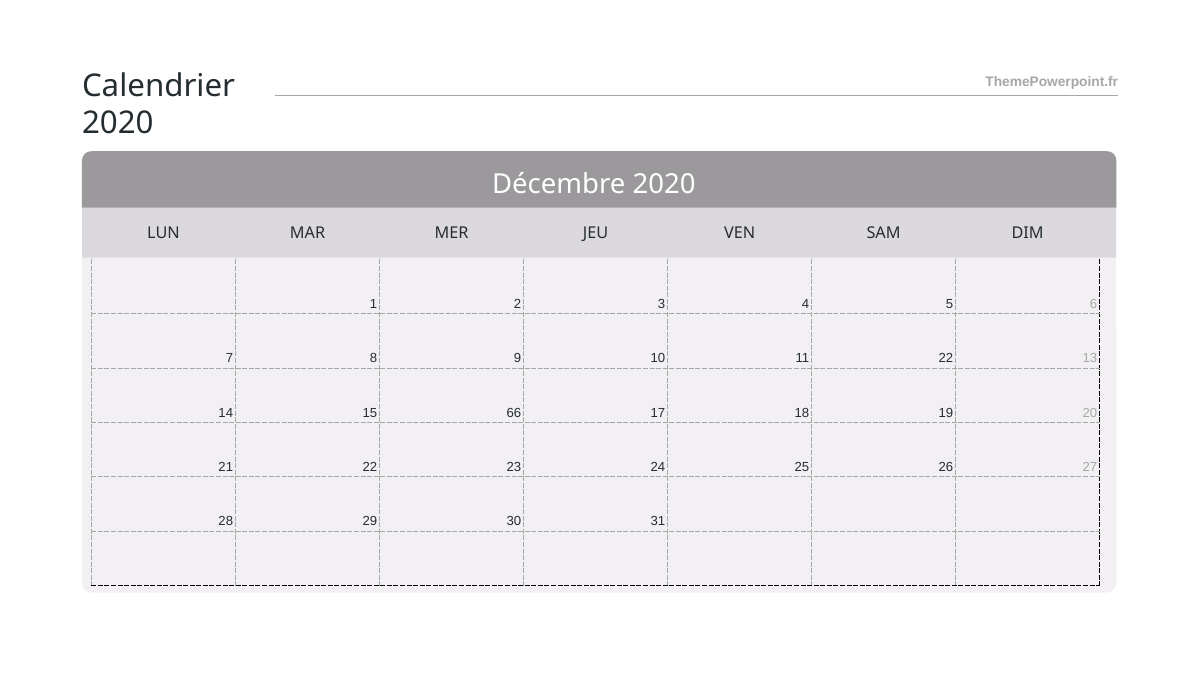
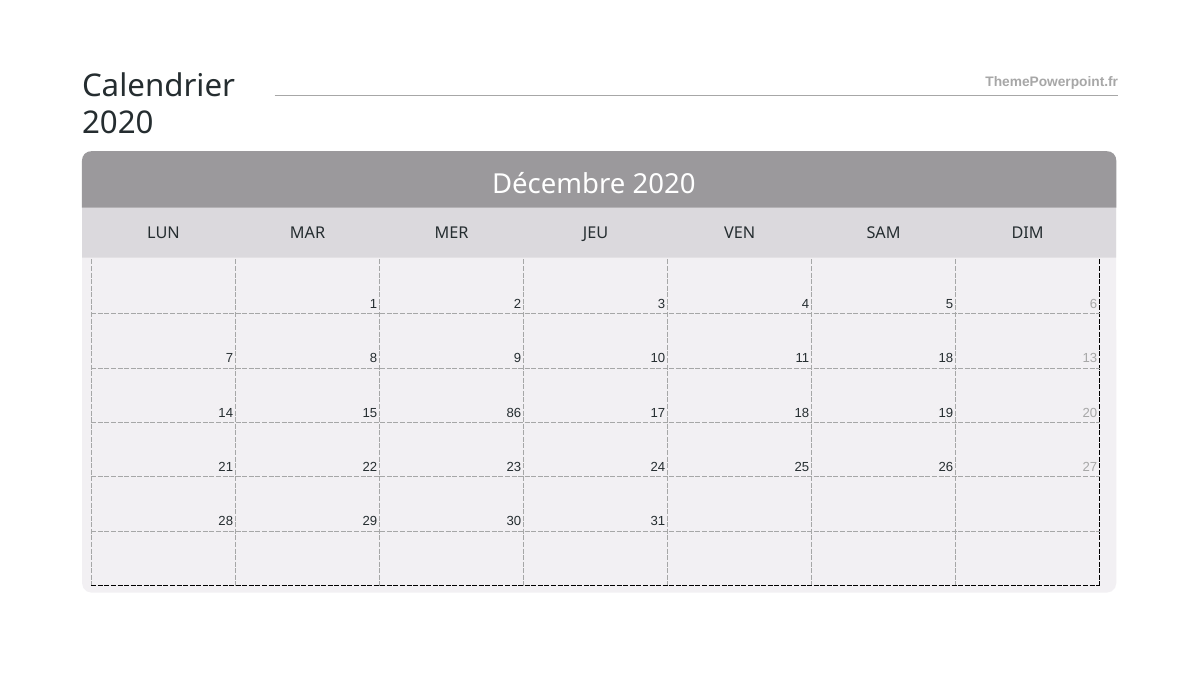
11 22: 22 -> 18
66: 66 -> 86
